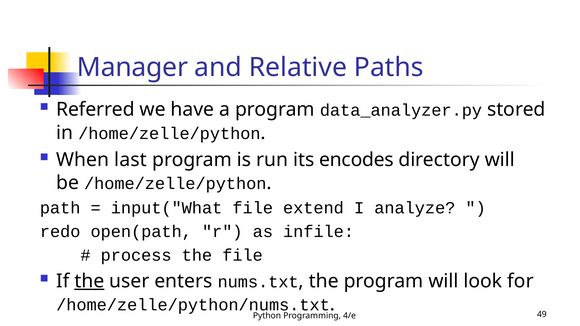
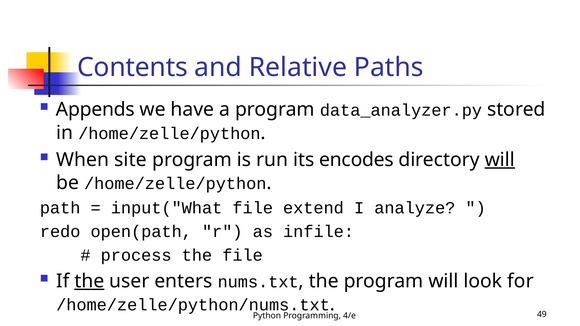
Manager: Manager -> Contents
Referred: Referred -> Appends
last: last -> site
will at (500, 160) underline: none -> present
